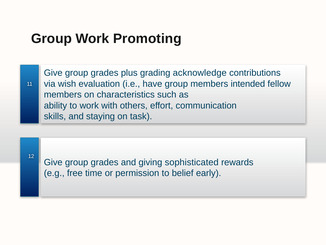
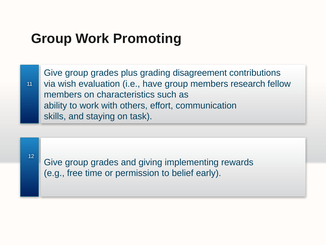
acknowledge: acknowledge -> disagreement
intended: intended -> research
sophisticated: sophisticated -> implementing
